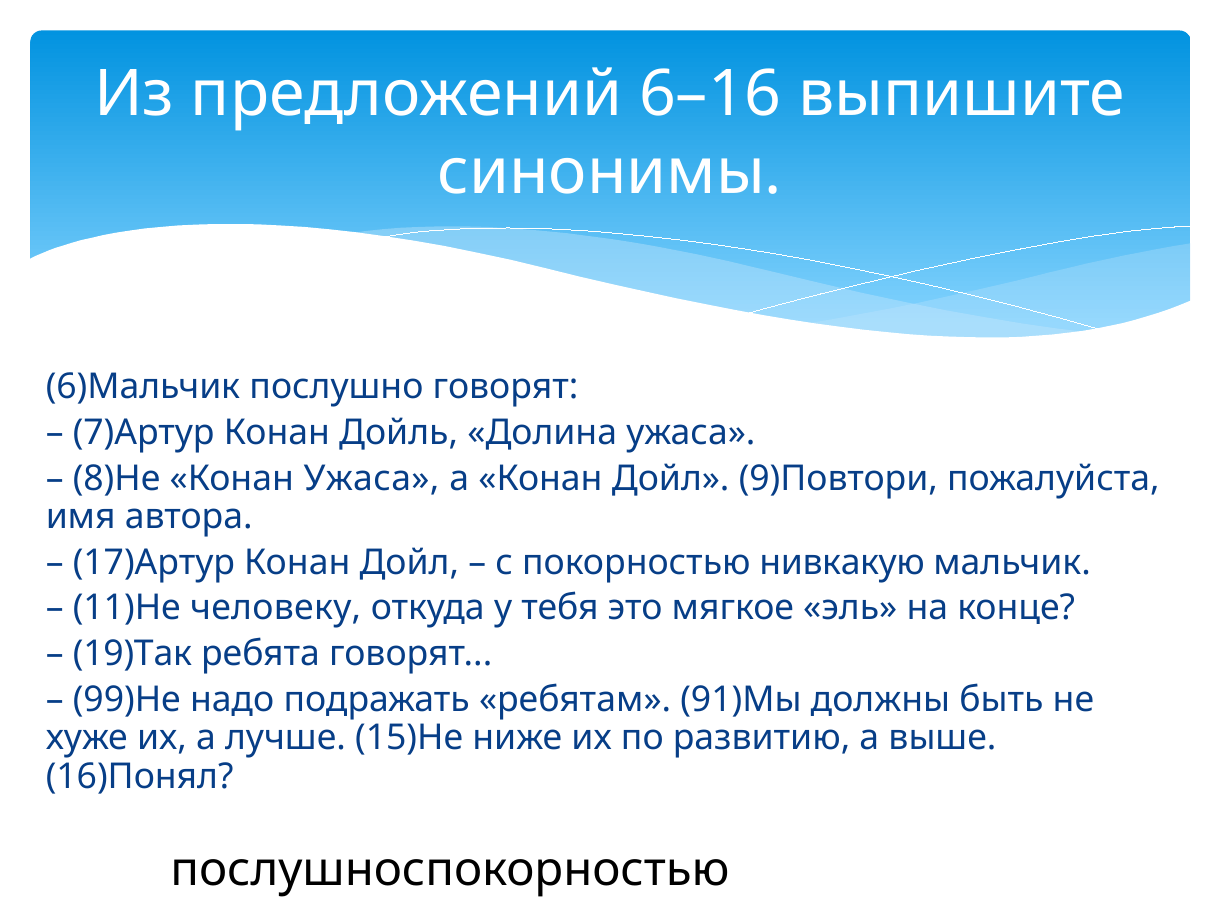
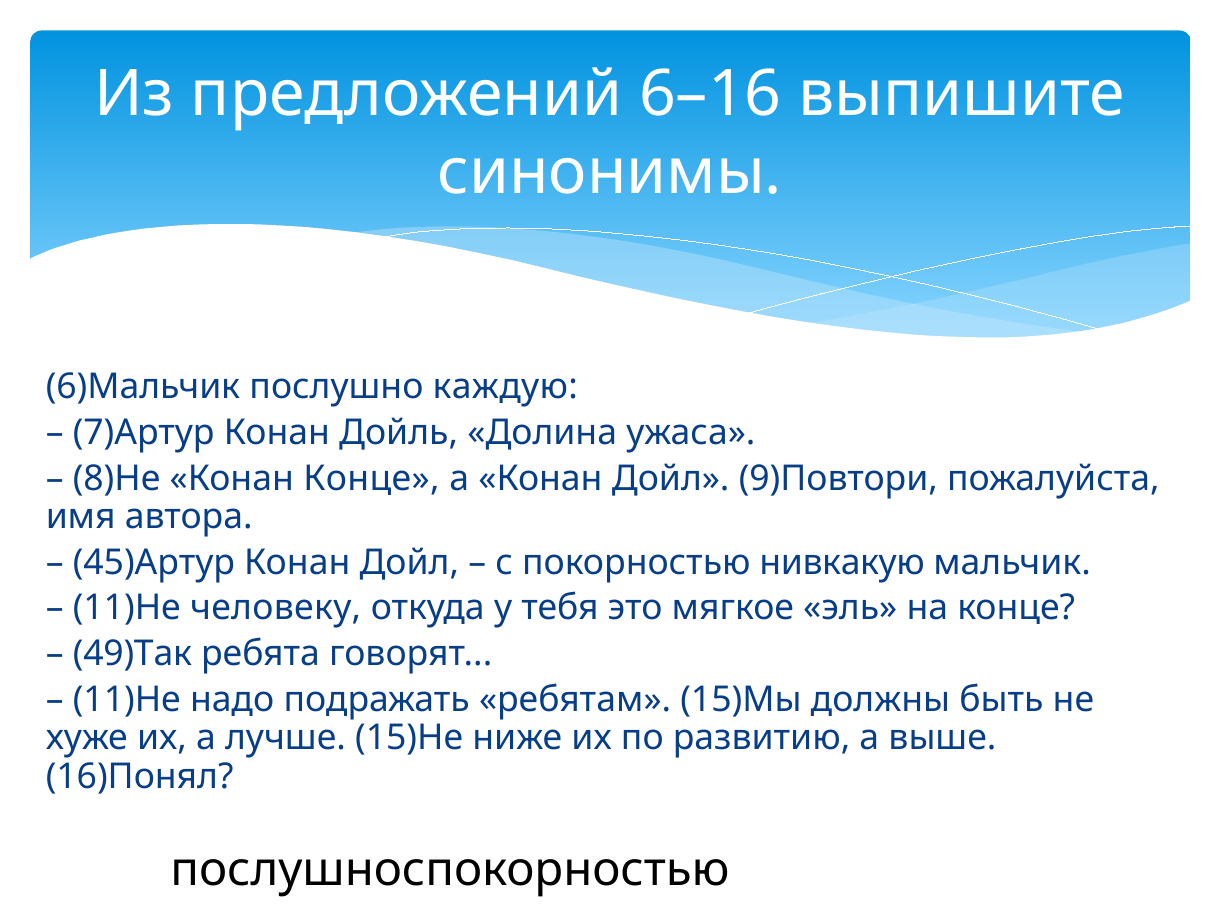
послушно говорят: говорят -> каждую
Конан Ужаса: Ужаса -> Конце
17)Артур: 17)Артур -> 45)Артур
19)Так: 19)Так -> 49)Так
99)Не at (127, 700): 99)Не -> 11)Не
91)Мы: 91)Мы -> 15)Мы
